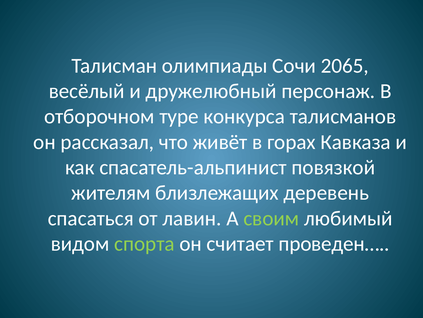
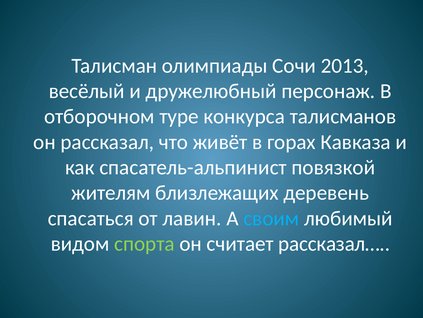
2065: 2065 -> 2013
своим colour: light green -> light blue
проведен…: проведен… -> рассказал…
